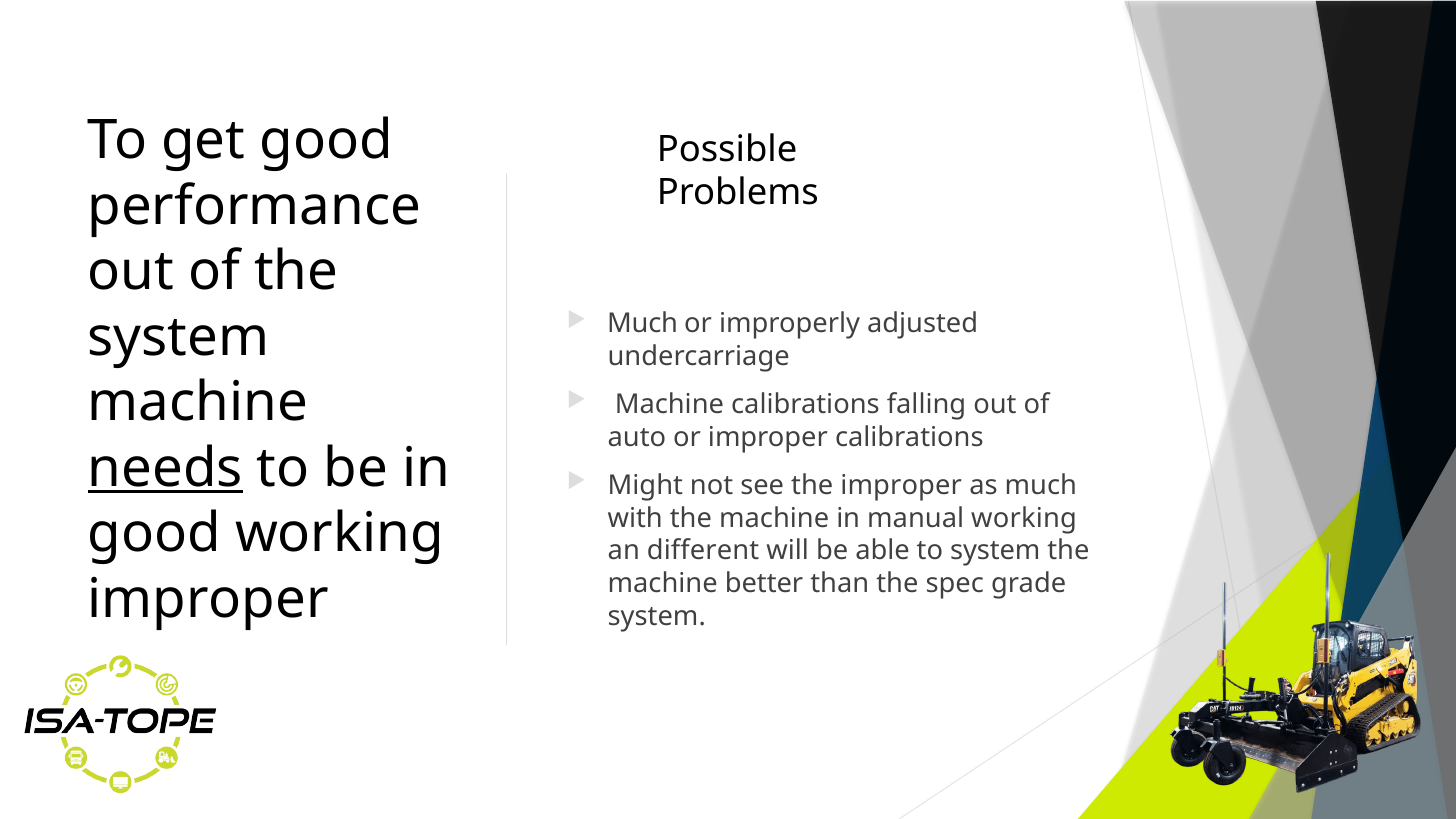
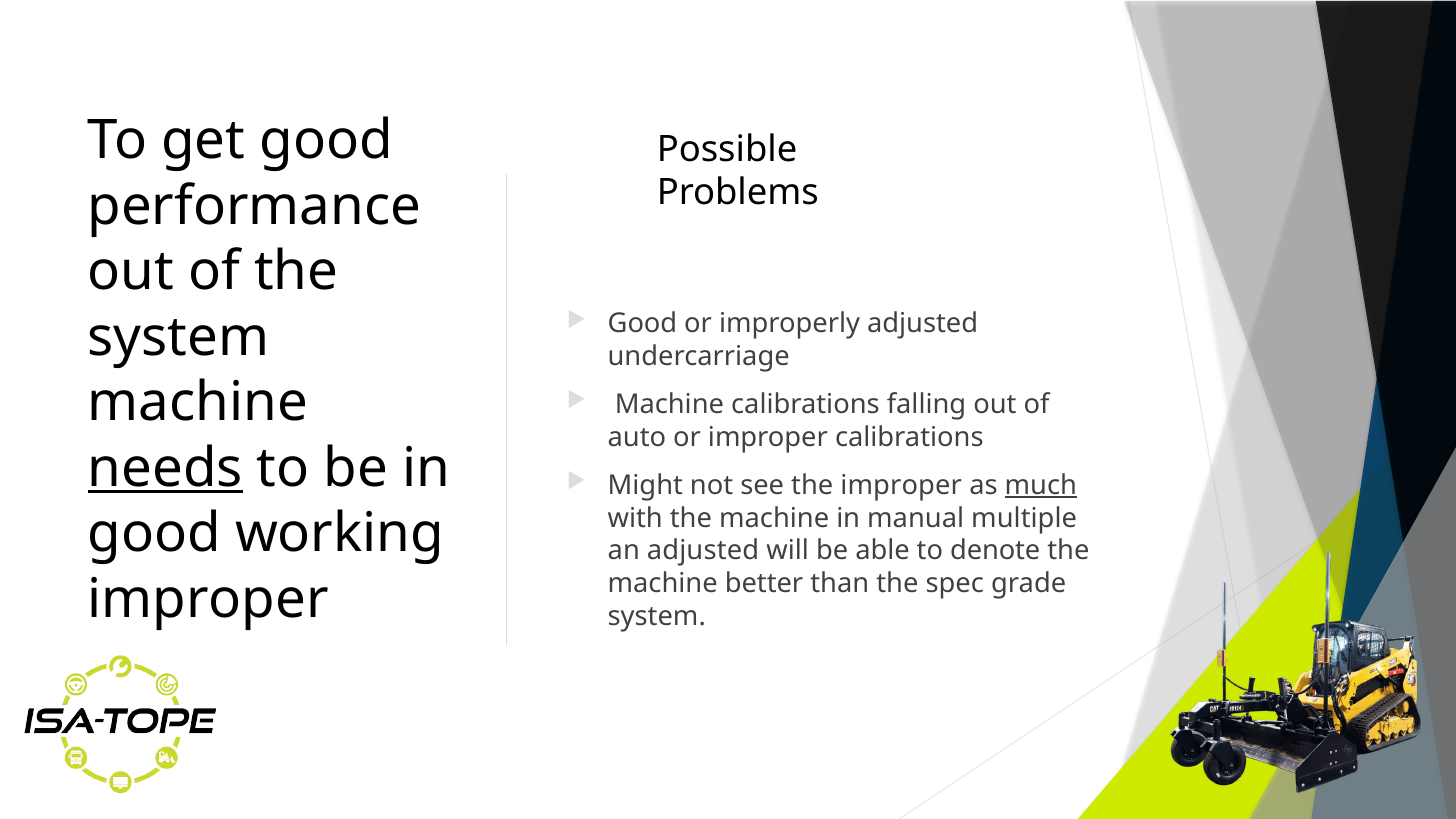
Much at (643, 324): Much -> Good
much at (1041, 485) underline: none -> present
manual working: working -> multiple
an different: different -> adjusted
to system: system -> denote
